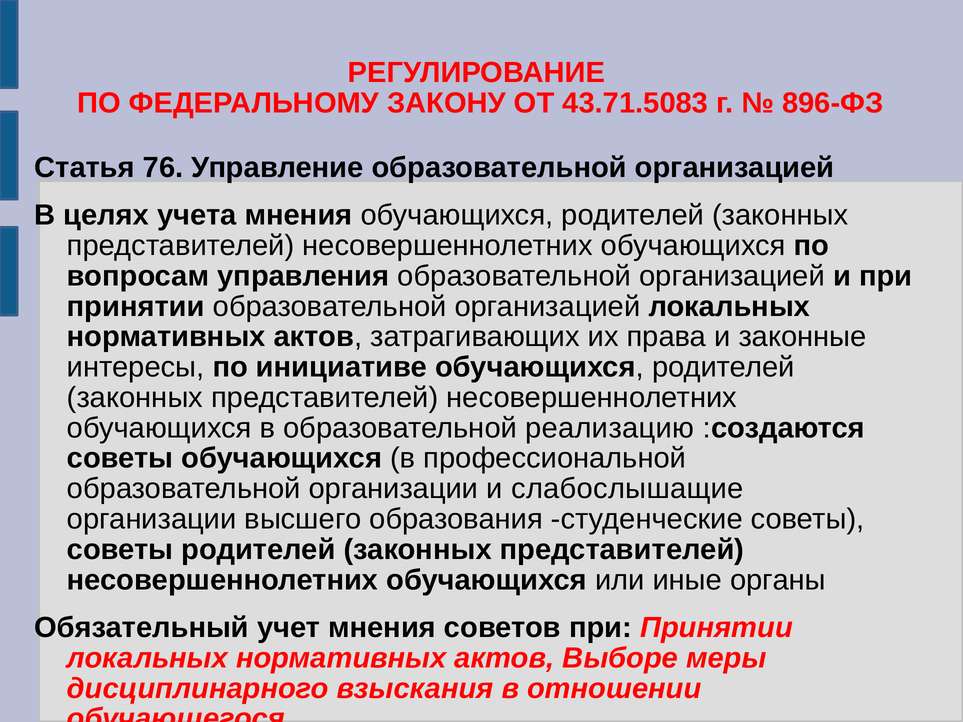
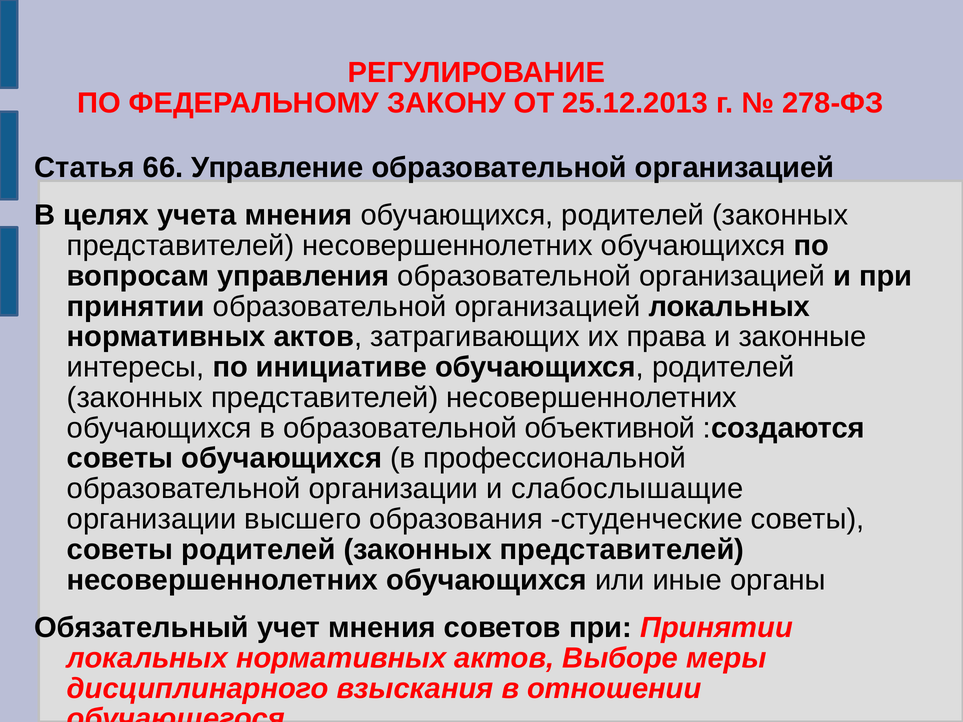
43.71.5083: 43.71.5083 -> 25.12.2013
896-ФЗ: 896-ФЗ -> 278-ФЗ
76: 76 -> 66
реализацию: реализацию -> объективной
